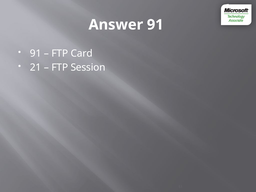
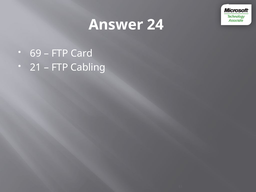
Answer 91: 91 -> 24
91 at (36, 53): 91 -> 69
Session: Session -> Cabling
